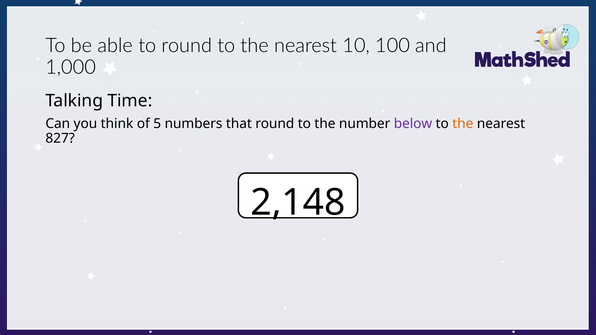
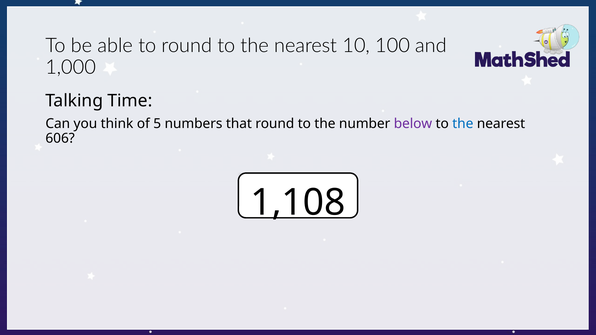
the at (463, 124) colour: orange -> blue
827: 827 -> 606
2,148: 2,148 -> 1,108
